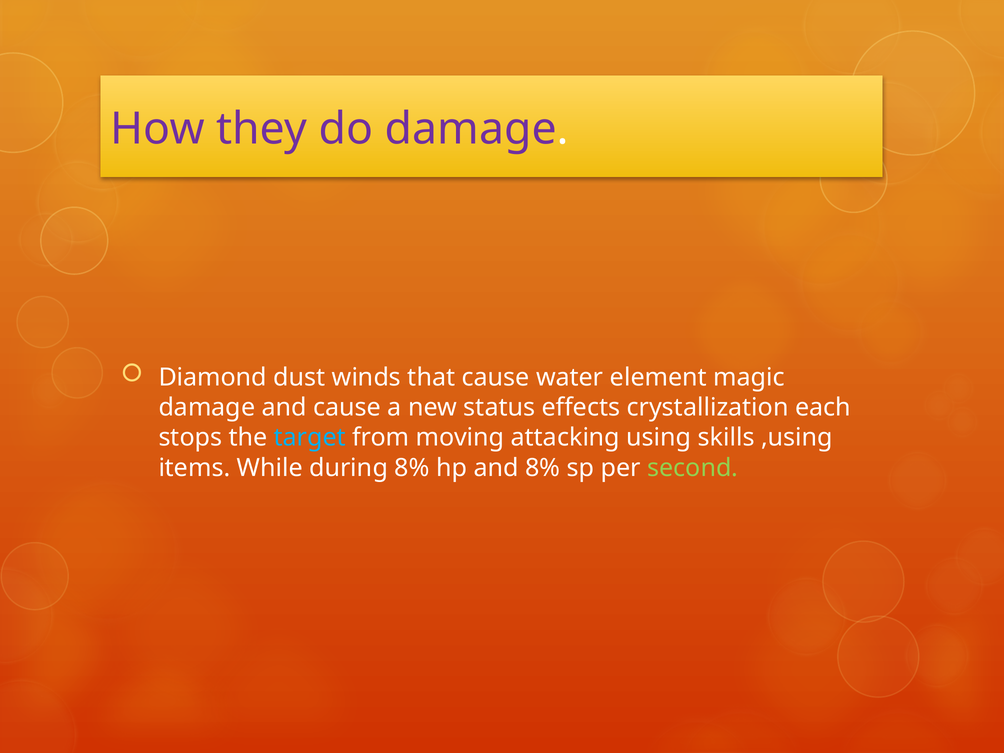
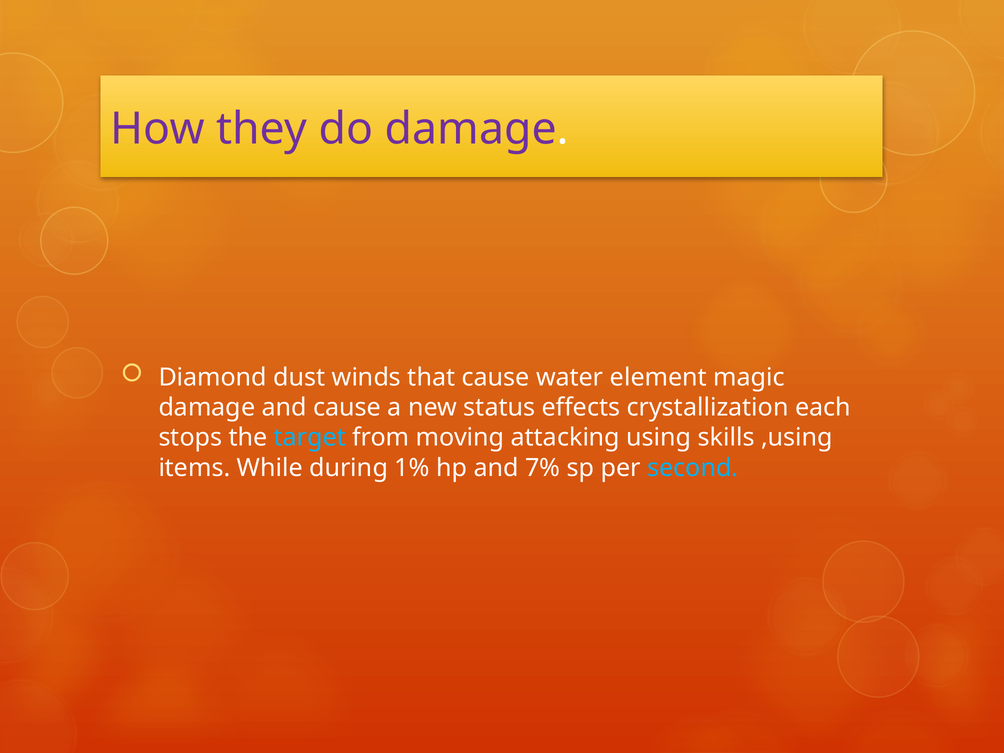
during 8%: 8% -> 1%
and 8%: 8% -> 7%
second colour: light green -> light blue
